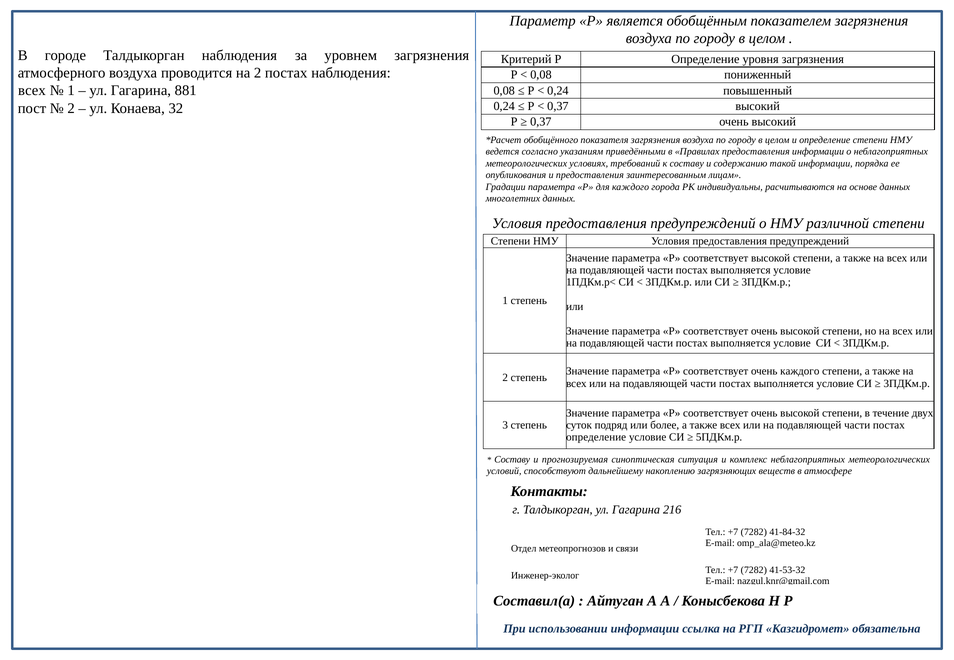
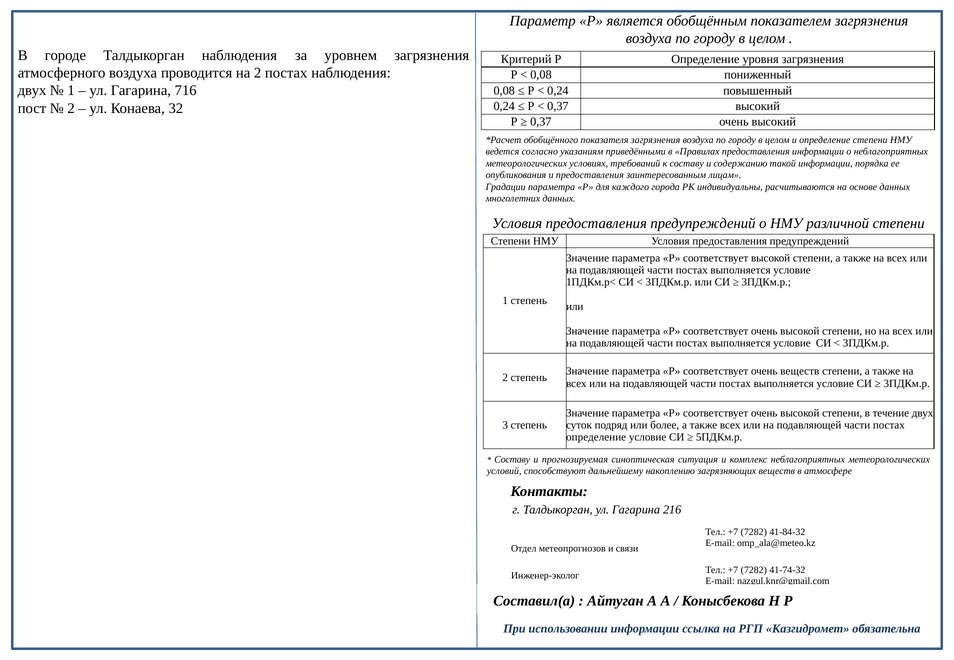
всех at (32, 91): всех -> двух
881: 881 -> 716
очень каждого: каждого -> веществ
41-53-32: 41-53-32 -> 41-74-32
